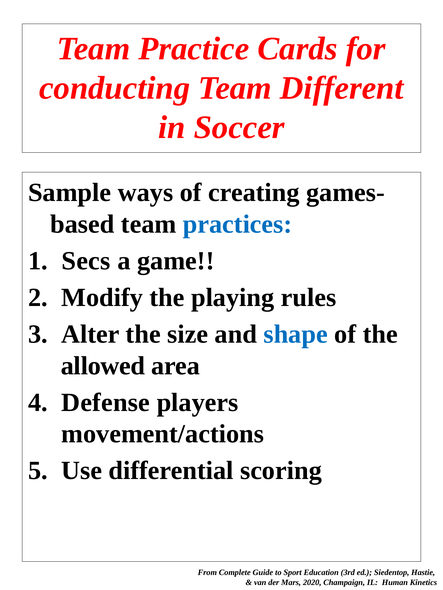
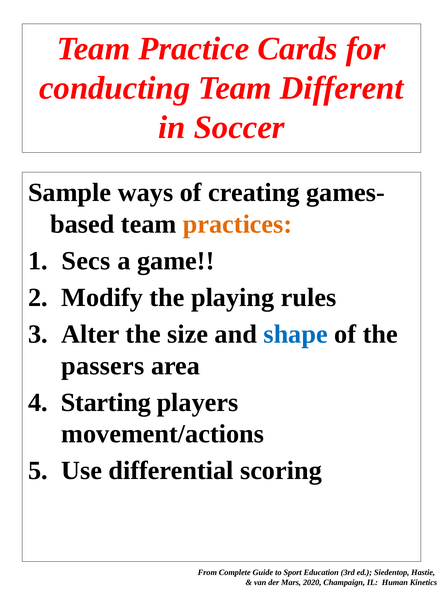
practices colour: blue -> orange
allowed: allowed -> passers
Defense: Defense -> Starting
